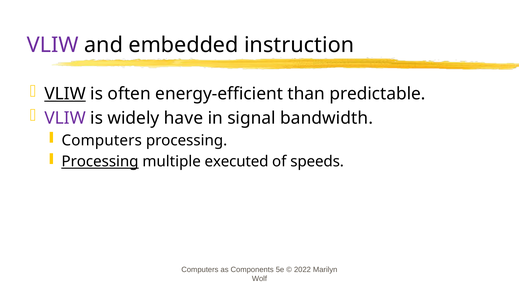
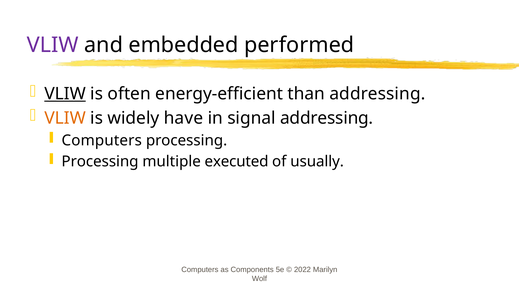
instruction: instruction -> performed
than predictable: predictable -> addressing
VLIW at (65, 118) colour: purple -> orange
signal bandwidth: bandwidth -> addressing
Processing at (100, 162) underline: present -> none
speeds: speeds -> usually
